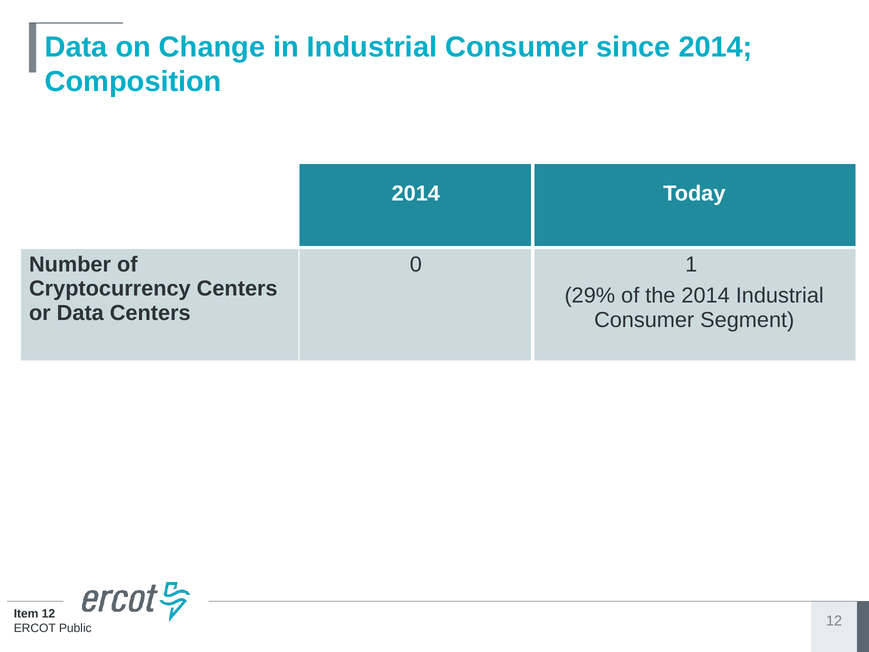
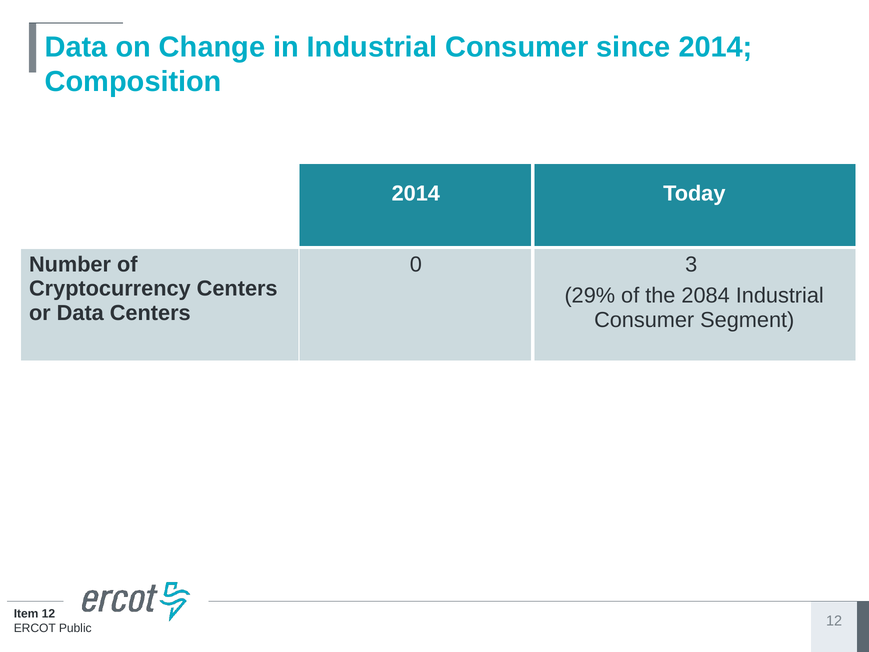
1: 1 -> 3
the 2014: 2014 -> 2084
